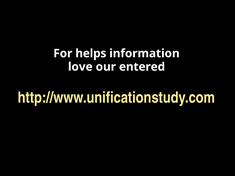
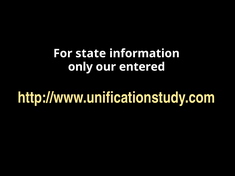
helps: helps -> state
love: love -> only
